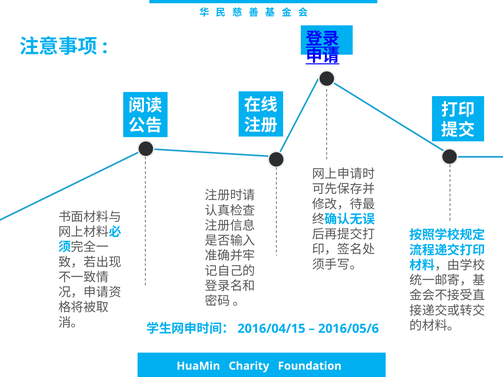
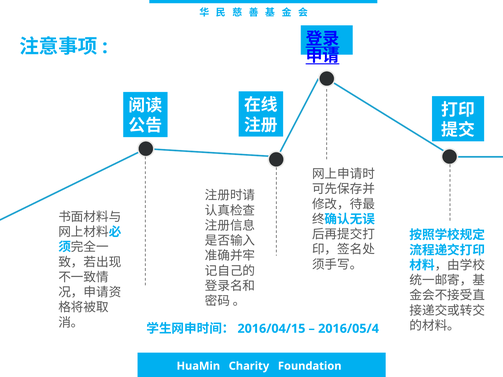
2016/05/6: 2016/05/6 -> 2016/05/4
